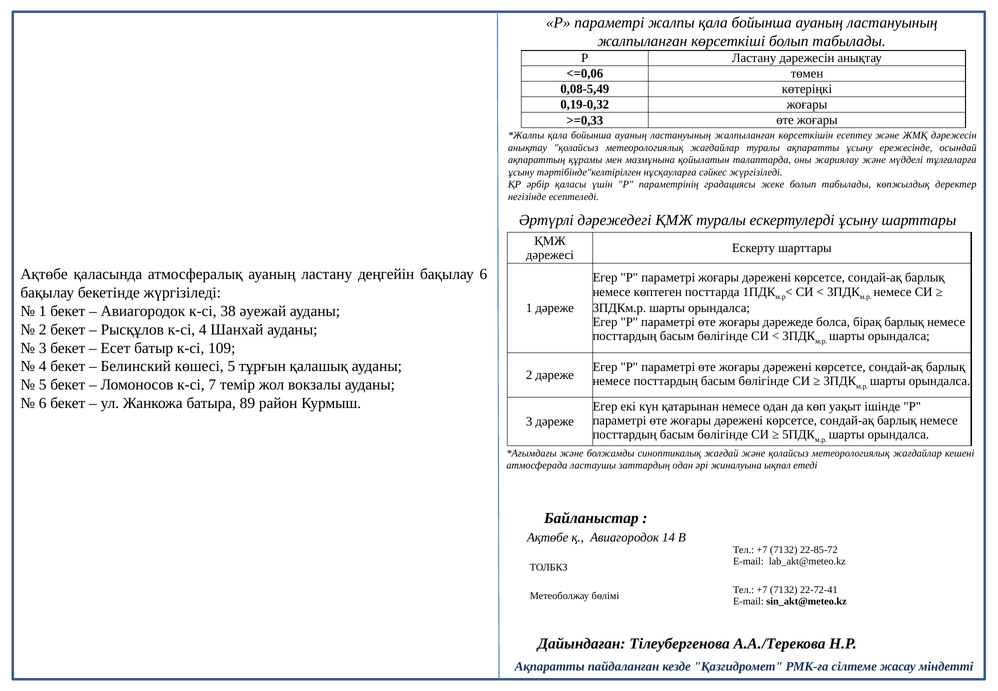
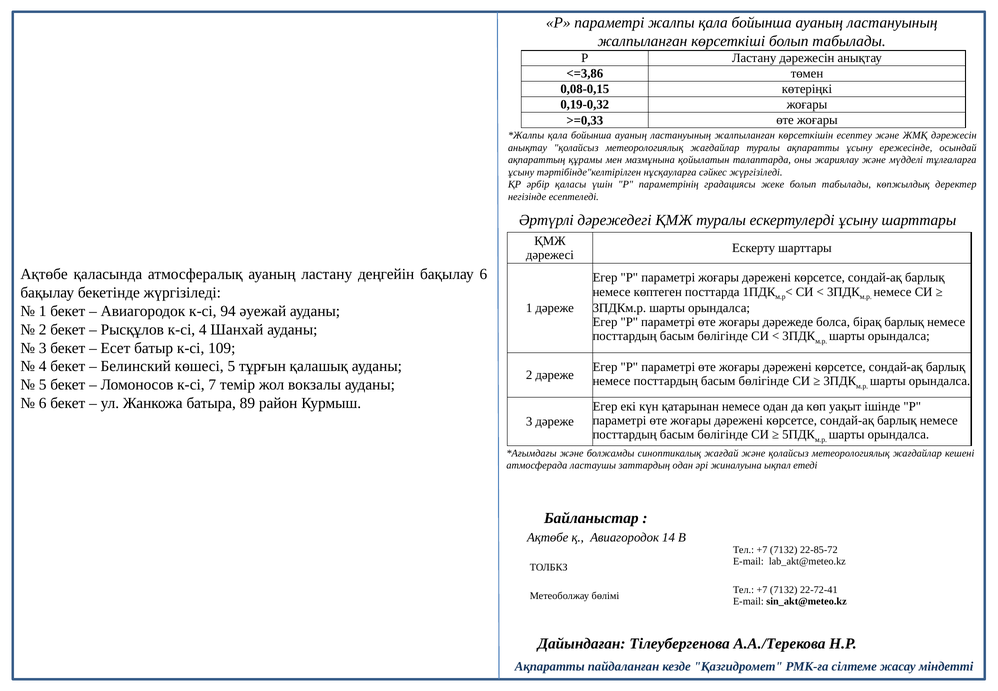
<=0,06: <=0,06 -> <=3,86
0,08-5,49: 0,08-5,49 -> 0,08-0,15
38: 38 -> 94
